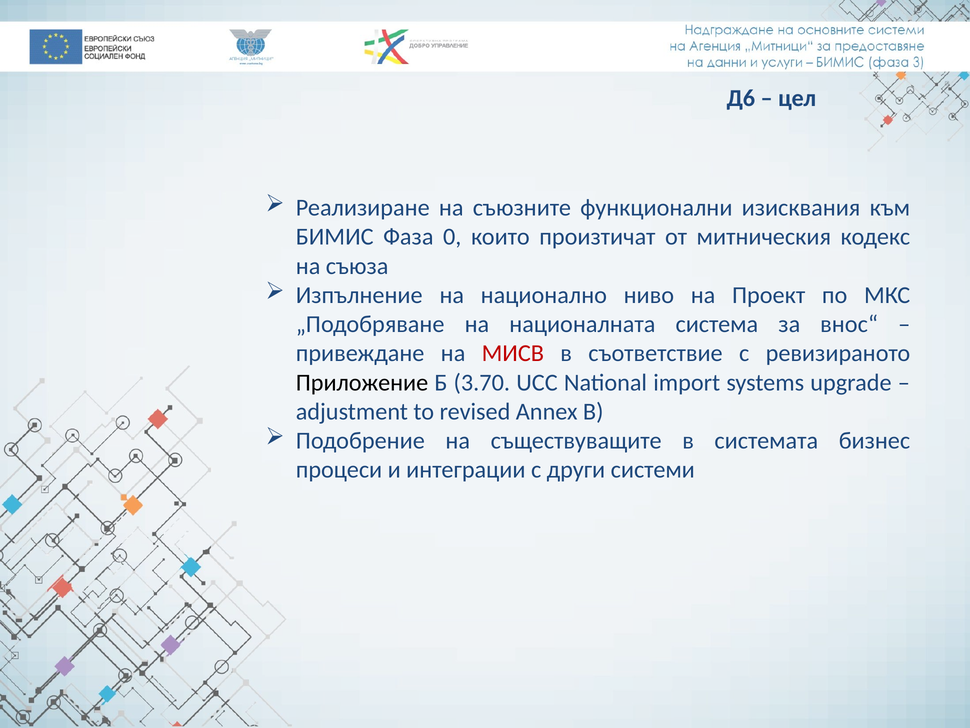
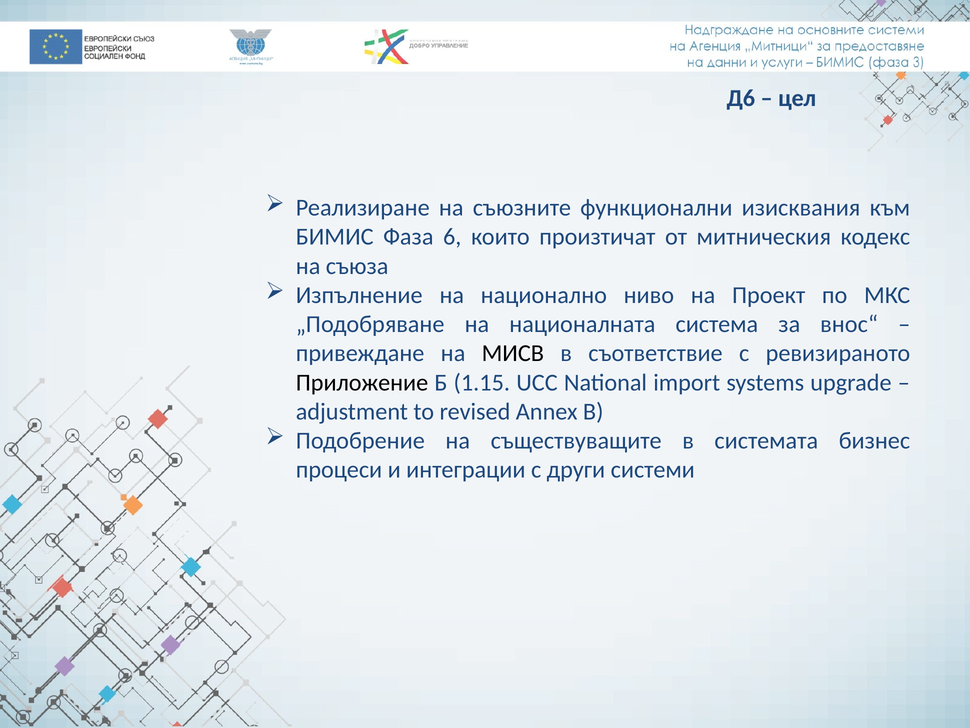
0: 0 -> 6
МИСВ colour: red -> black
3.70: 3.70 -> 1.15
